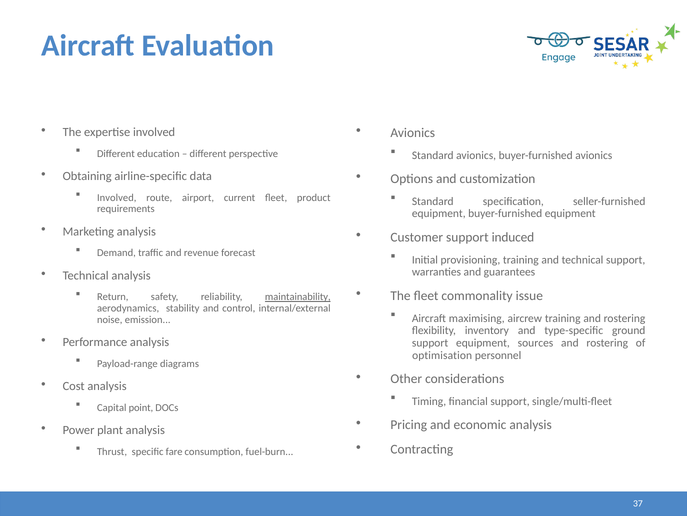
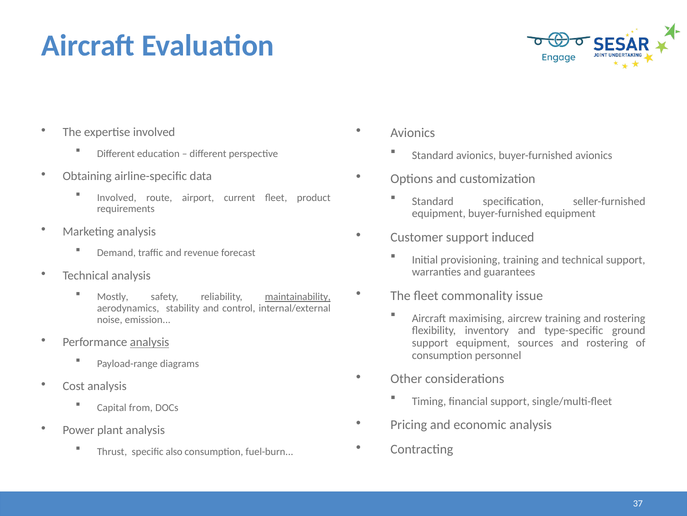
Return: Return -> Mostly
analysis at (150, 342) underline: none -> present
optimisation at (442, 355): optimisation -> consumption
point: point -> from
fare: fare -> also
